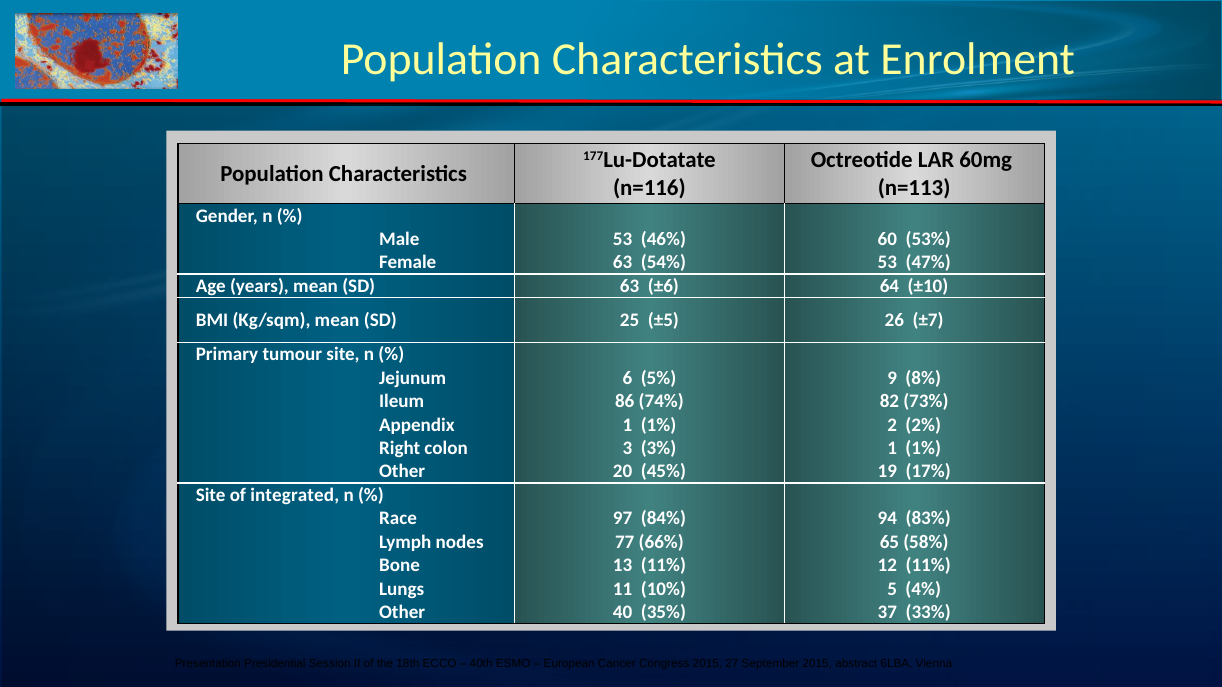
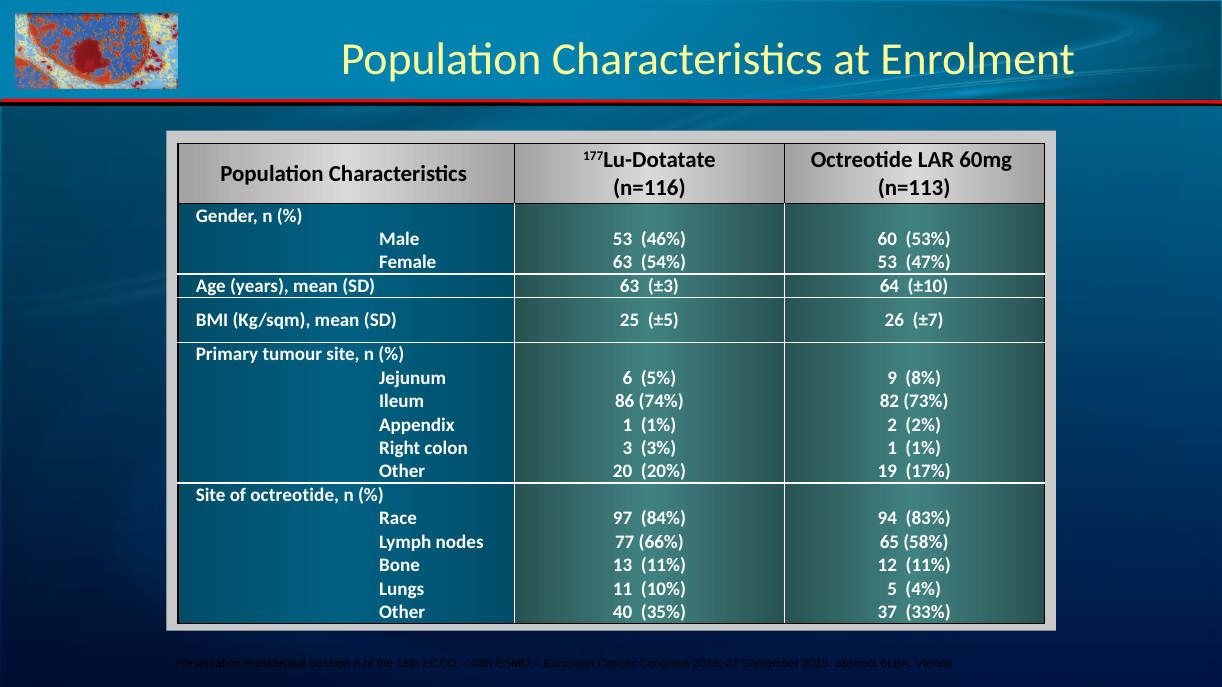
±6: ±6 -> ±3
45%: 45% -> 20%
of integrated: integrated -> octreotide
